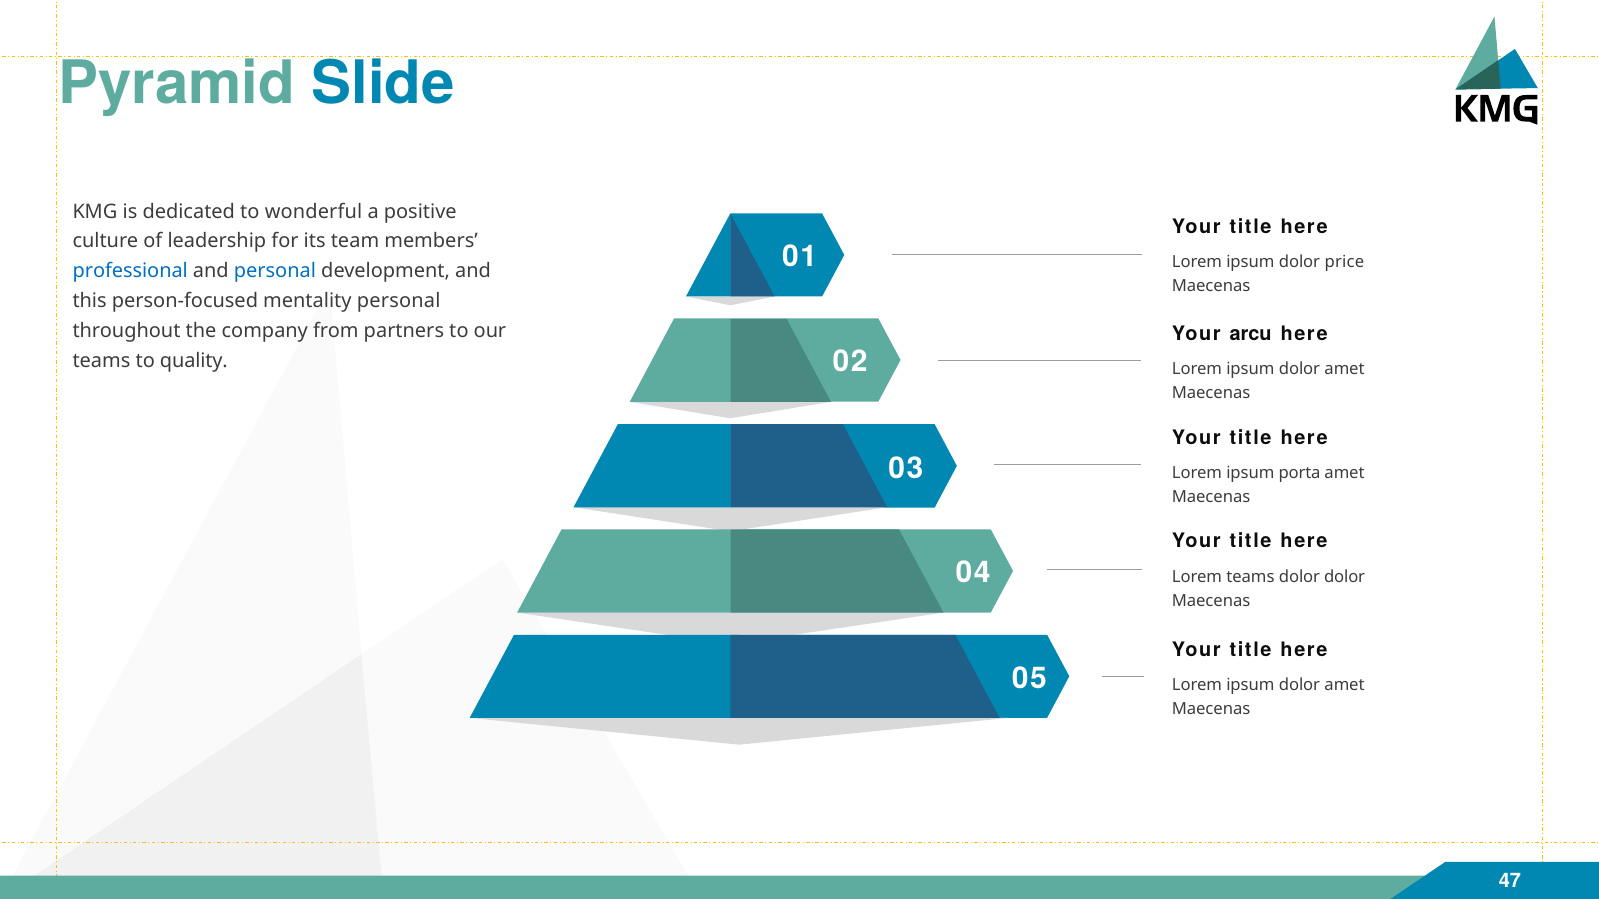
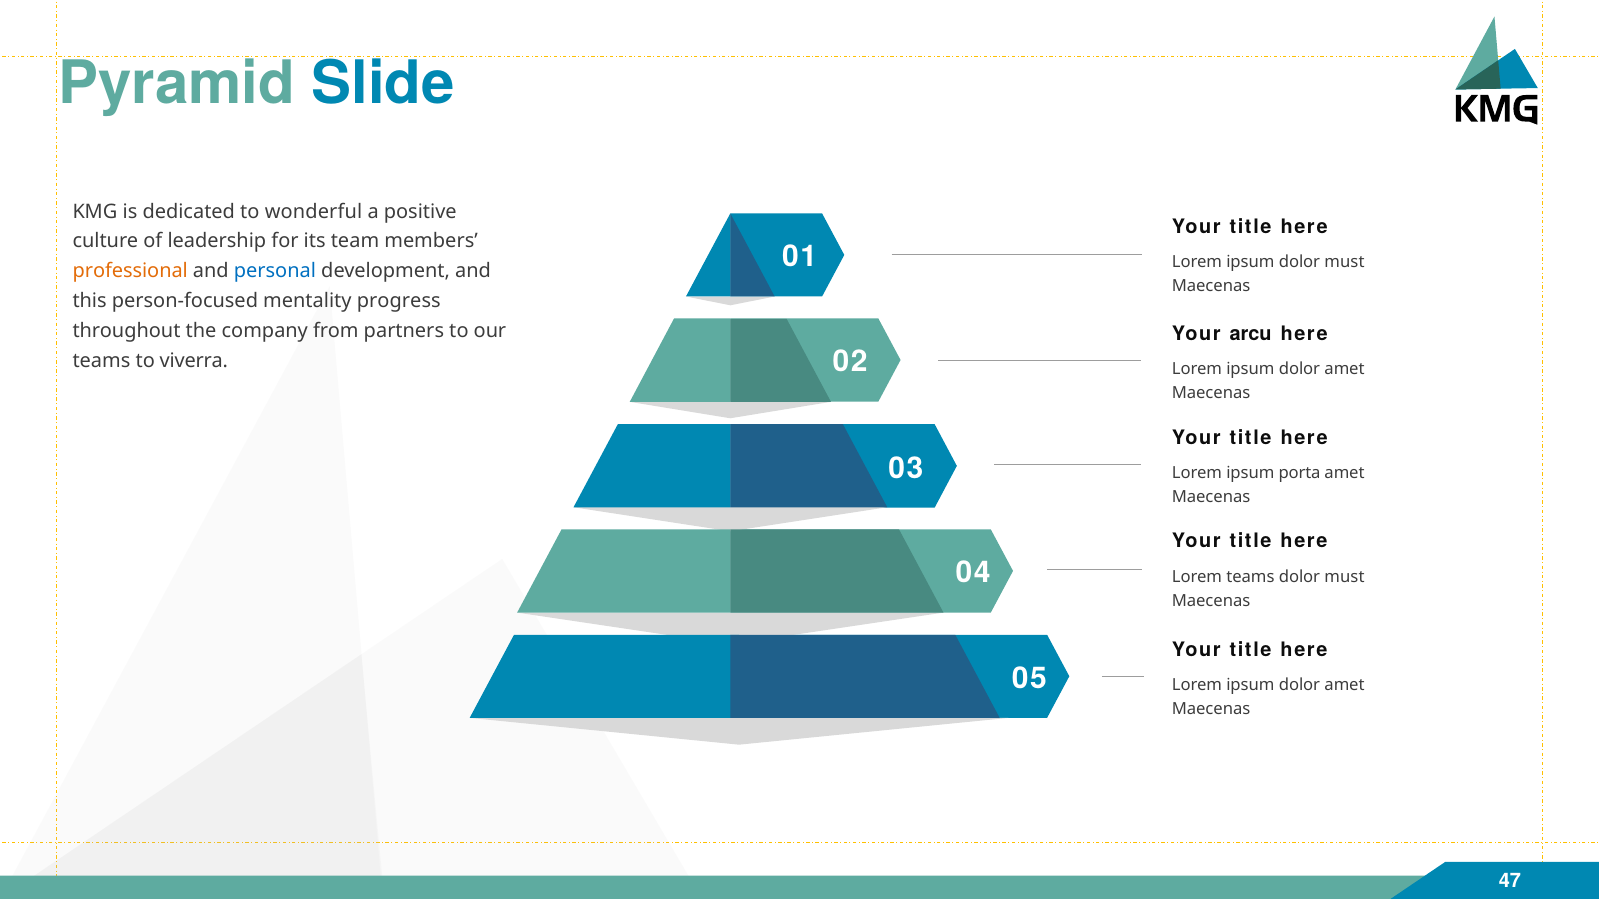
ipsum dolor price: price -> must
professional colour: blue -> orange
mentality personal: personal -> progress
quality: quality -> viverra
dolor at (1345, 577): dolor -> must
